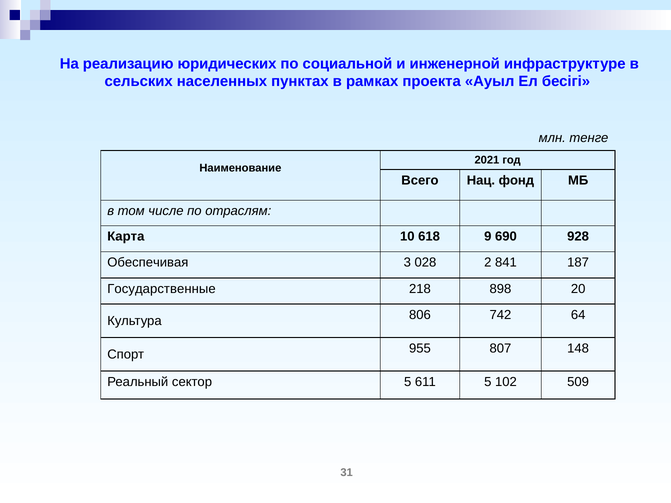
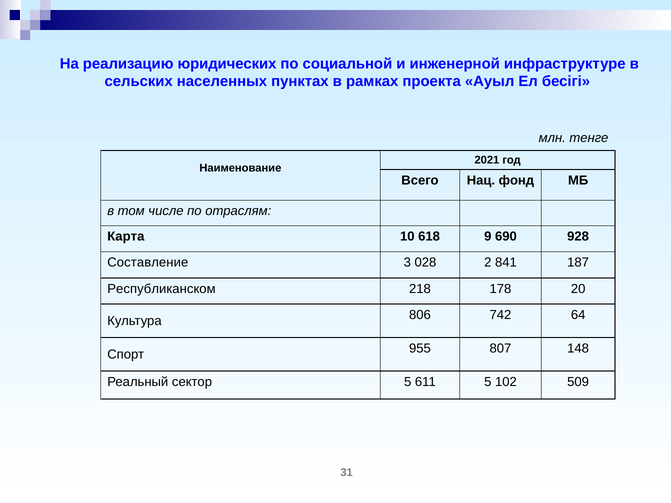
Обеспечивая: Обеспечивая -> Составление
Государственные: Государственные -> Республиканском
898: 898 -> 178
